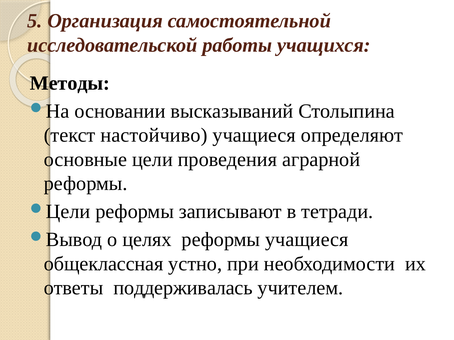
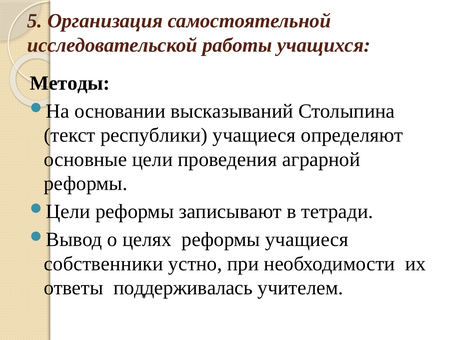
настойчиво: настойчиво -> республики
общеклассная: общеклассная -> собственники
